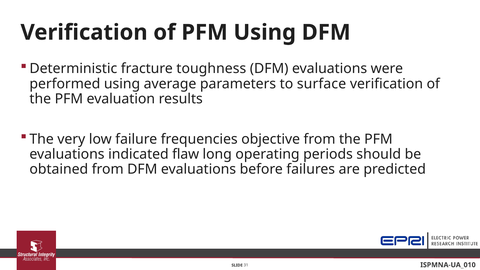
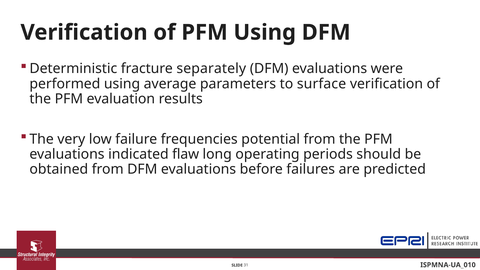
toughness: toughness -> separately
objective: objective -> potential
